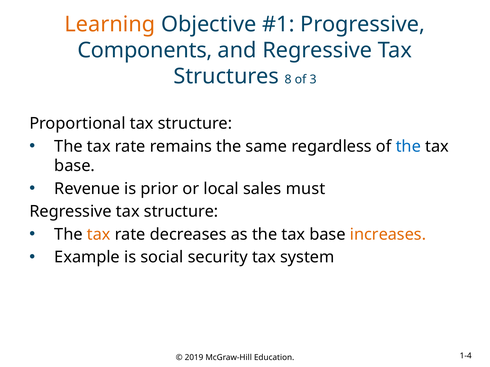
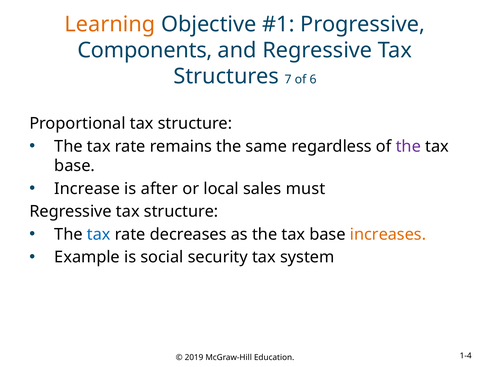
8: 8 -> 7
3: 3 -> 6
the at (408, 147) colour: blue -> purple
Revenue: Revenue -> Increase
prior: prior -> after
tax at (99, 235) colour: orange -> blue
